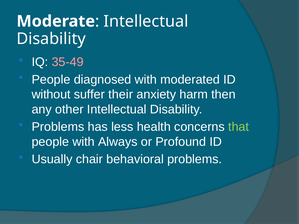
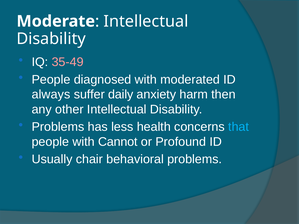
without: without -> always
their: their -> daily
that colour: light green -> light blue
Always: Always -> Cannot
